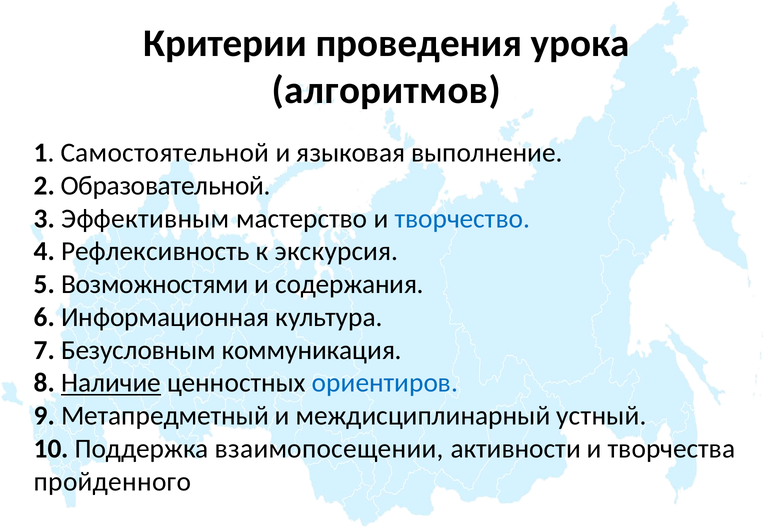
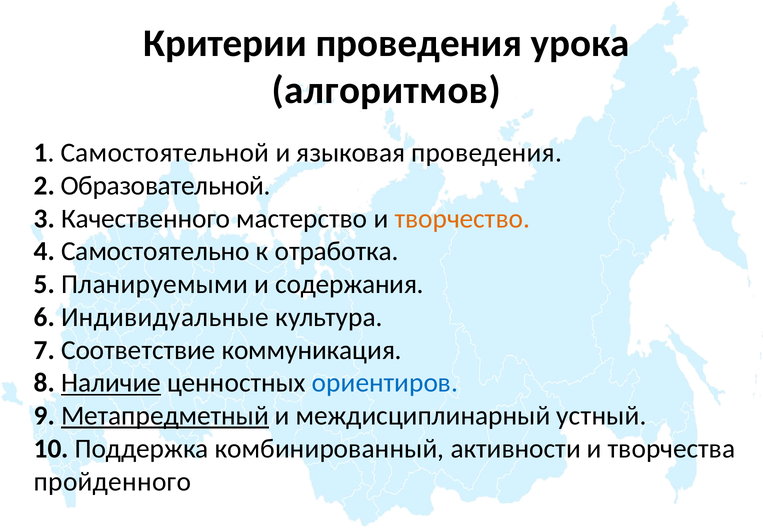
языковая выполнение: выполнение -> проведения
Эффективным: Эффективным -> Качественного
творчество colour: blue -> orange
Рефлексивность: Рефлексивность -> Самостоятельно
экскурсия: экскурсия -> отработка
Возможностями: Возможностями -> Планируемыми
Информационная: Информационная -> Индивидуальные
Безусловным: Безусловным -> Соответствие
Метапредметный underline: none -> present
взаимопосещении: взаимопосещении -> комбинированный
